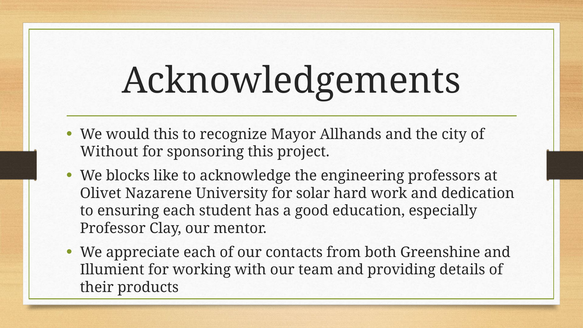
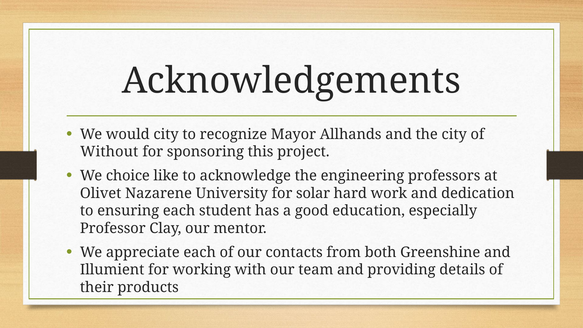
would this: this -> city
blocks: blocks -> choice
